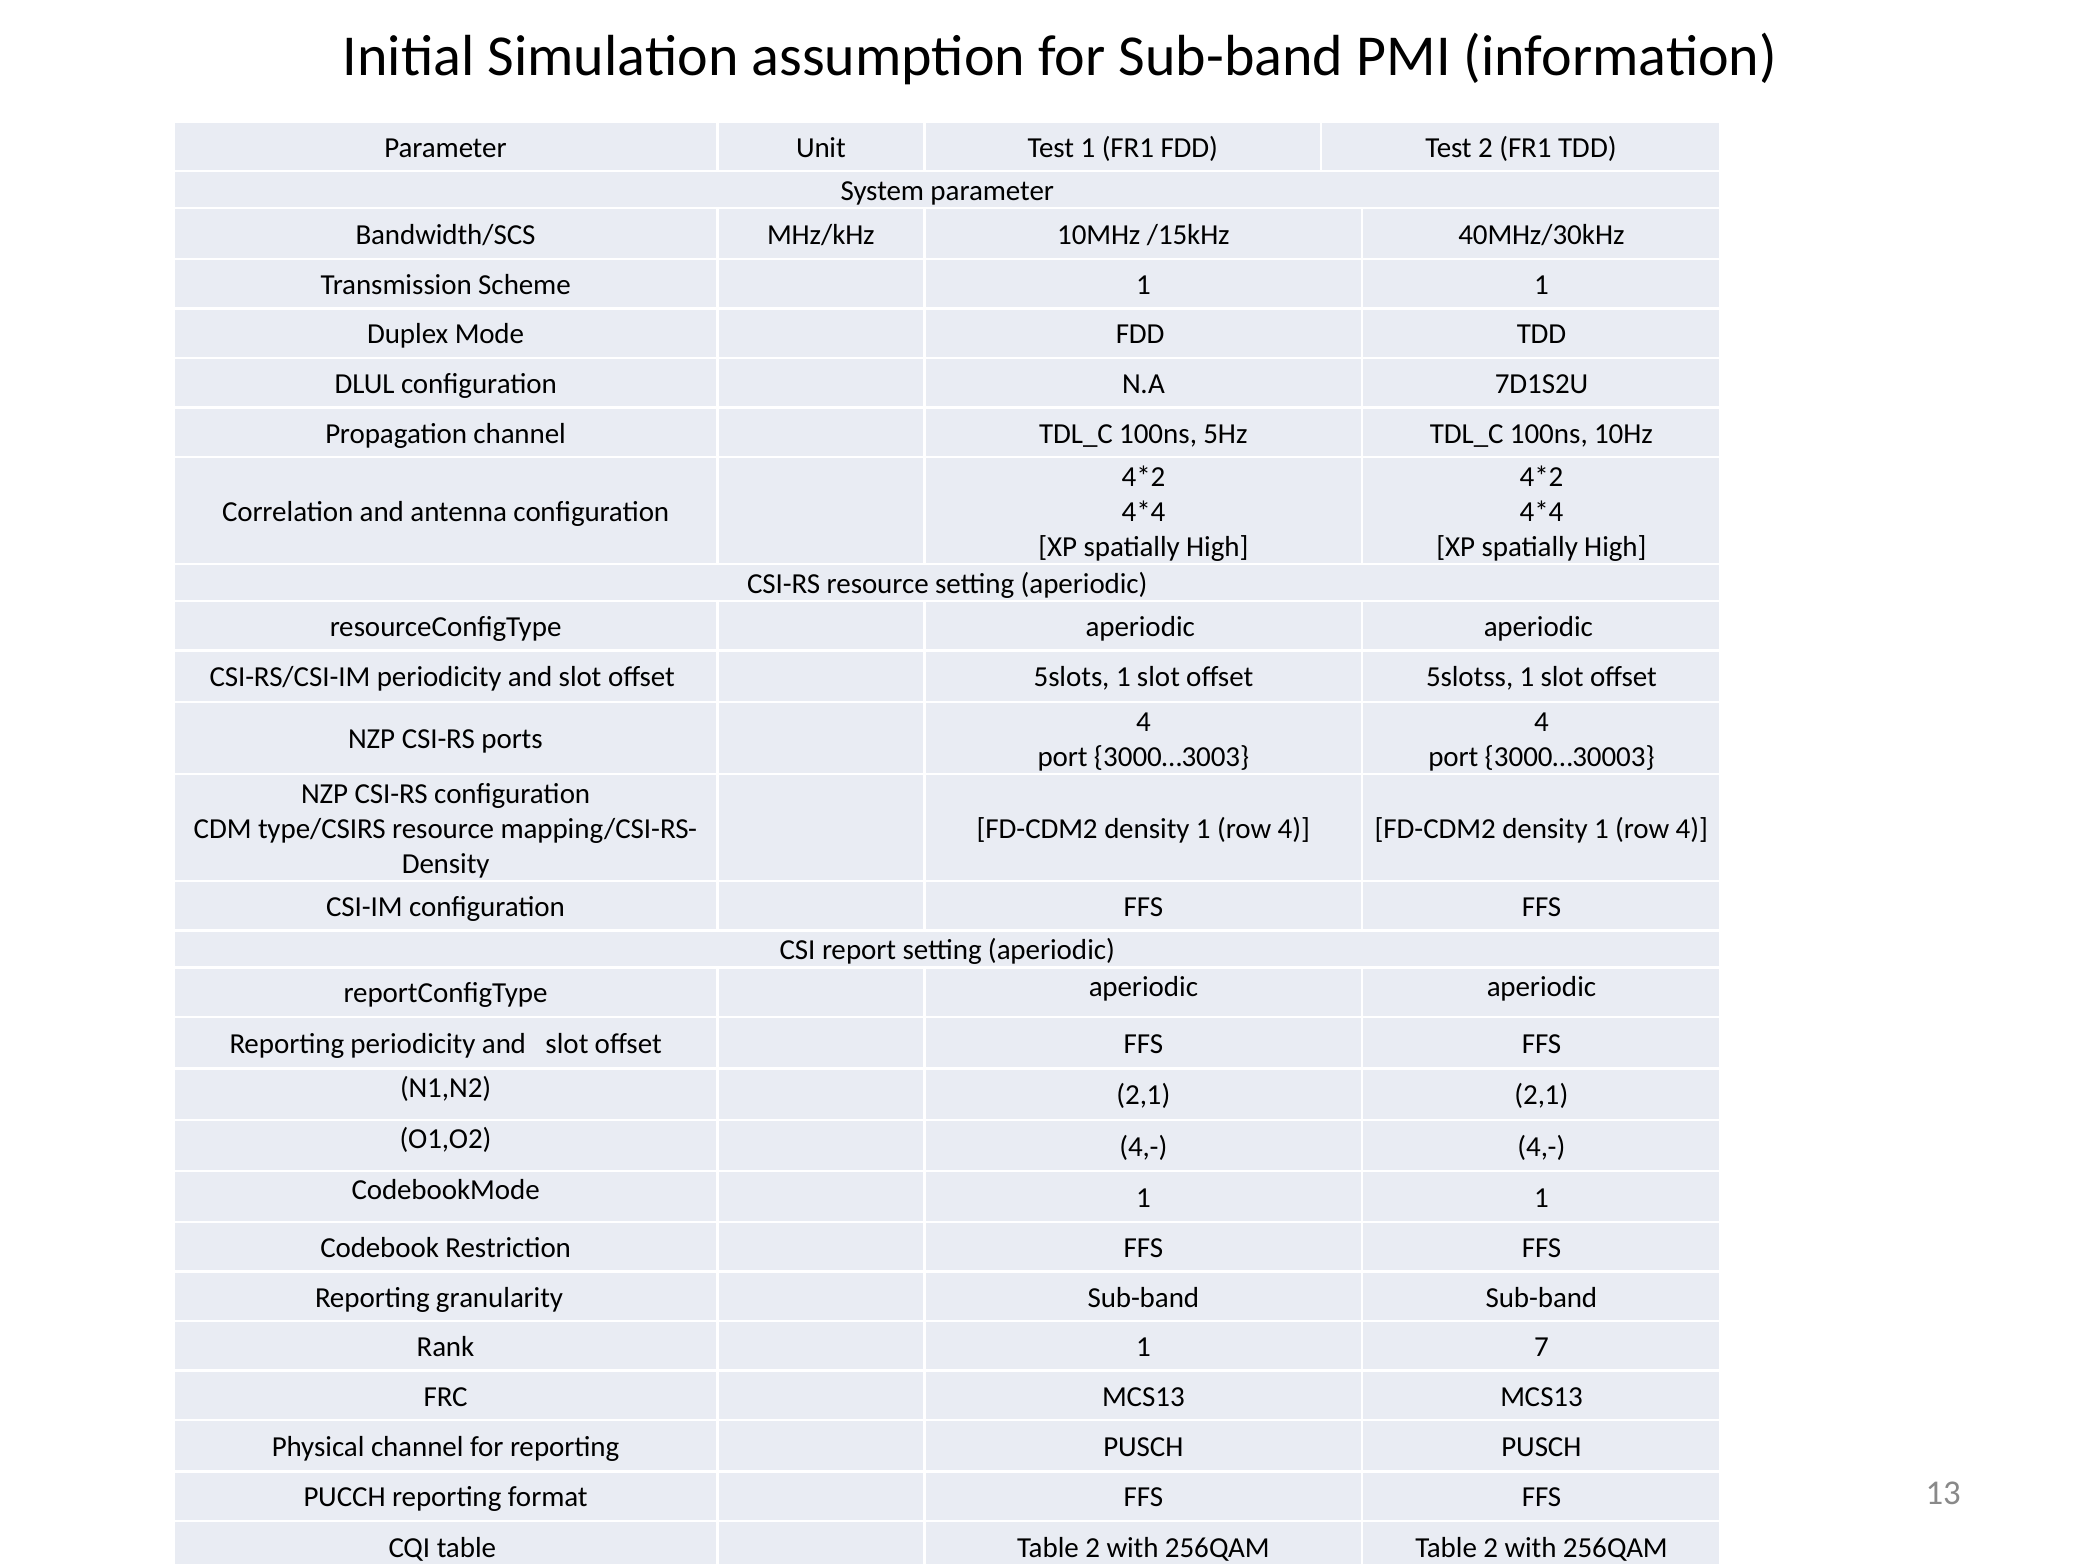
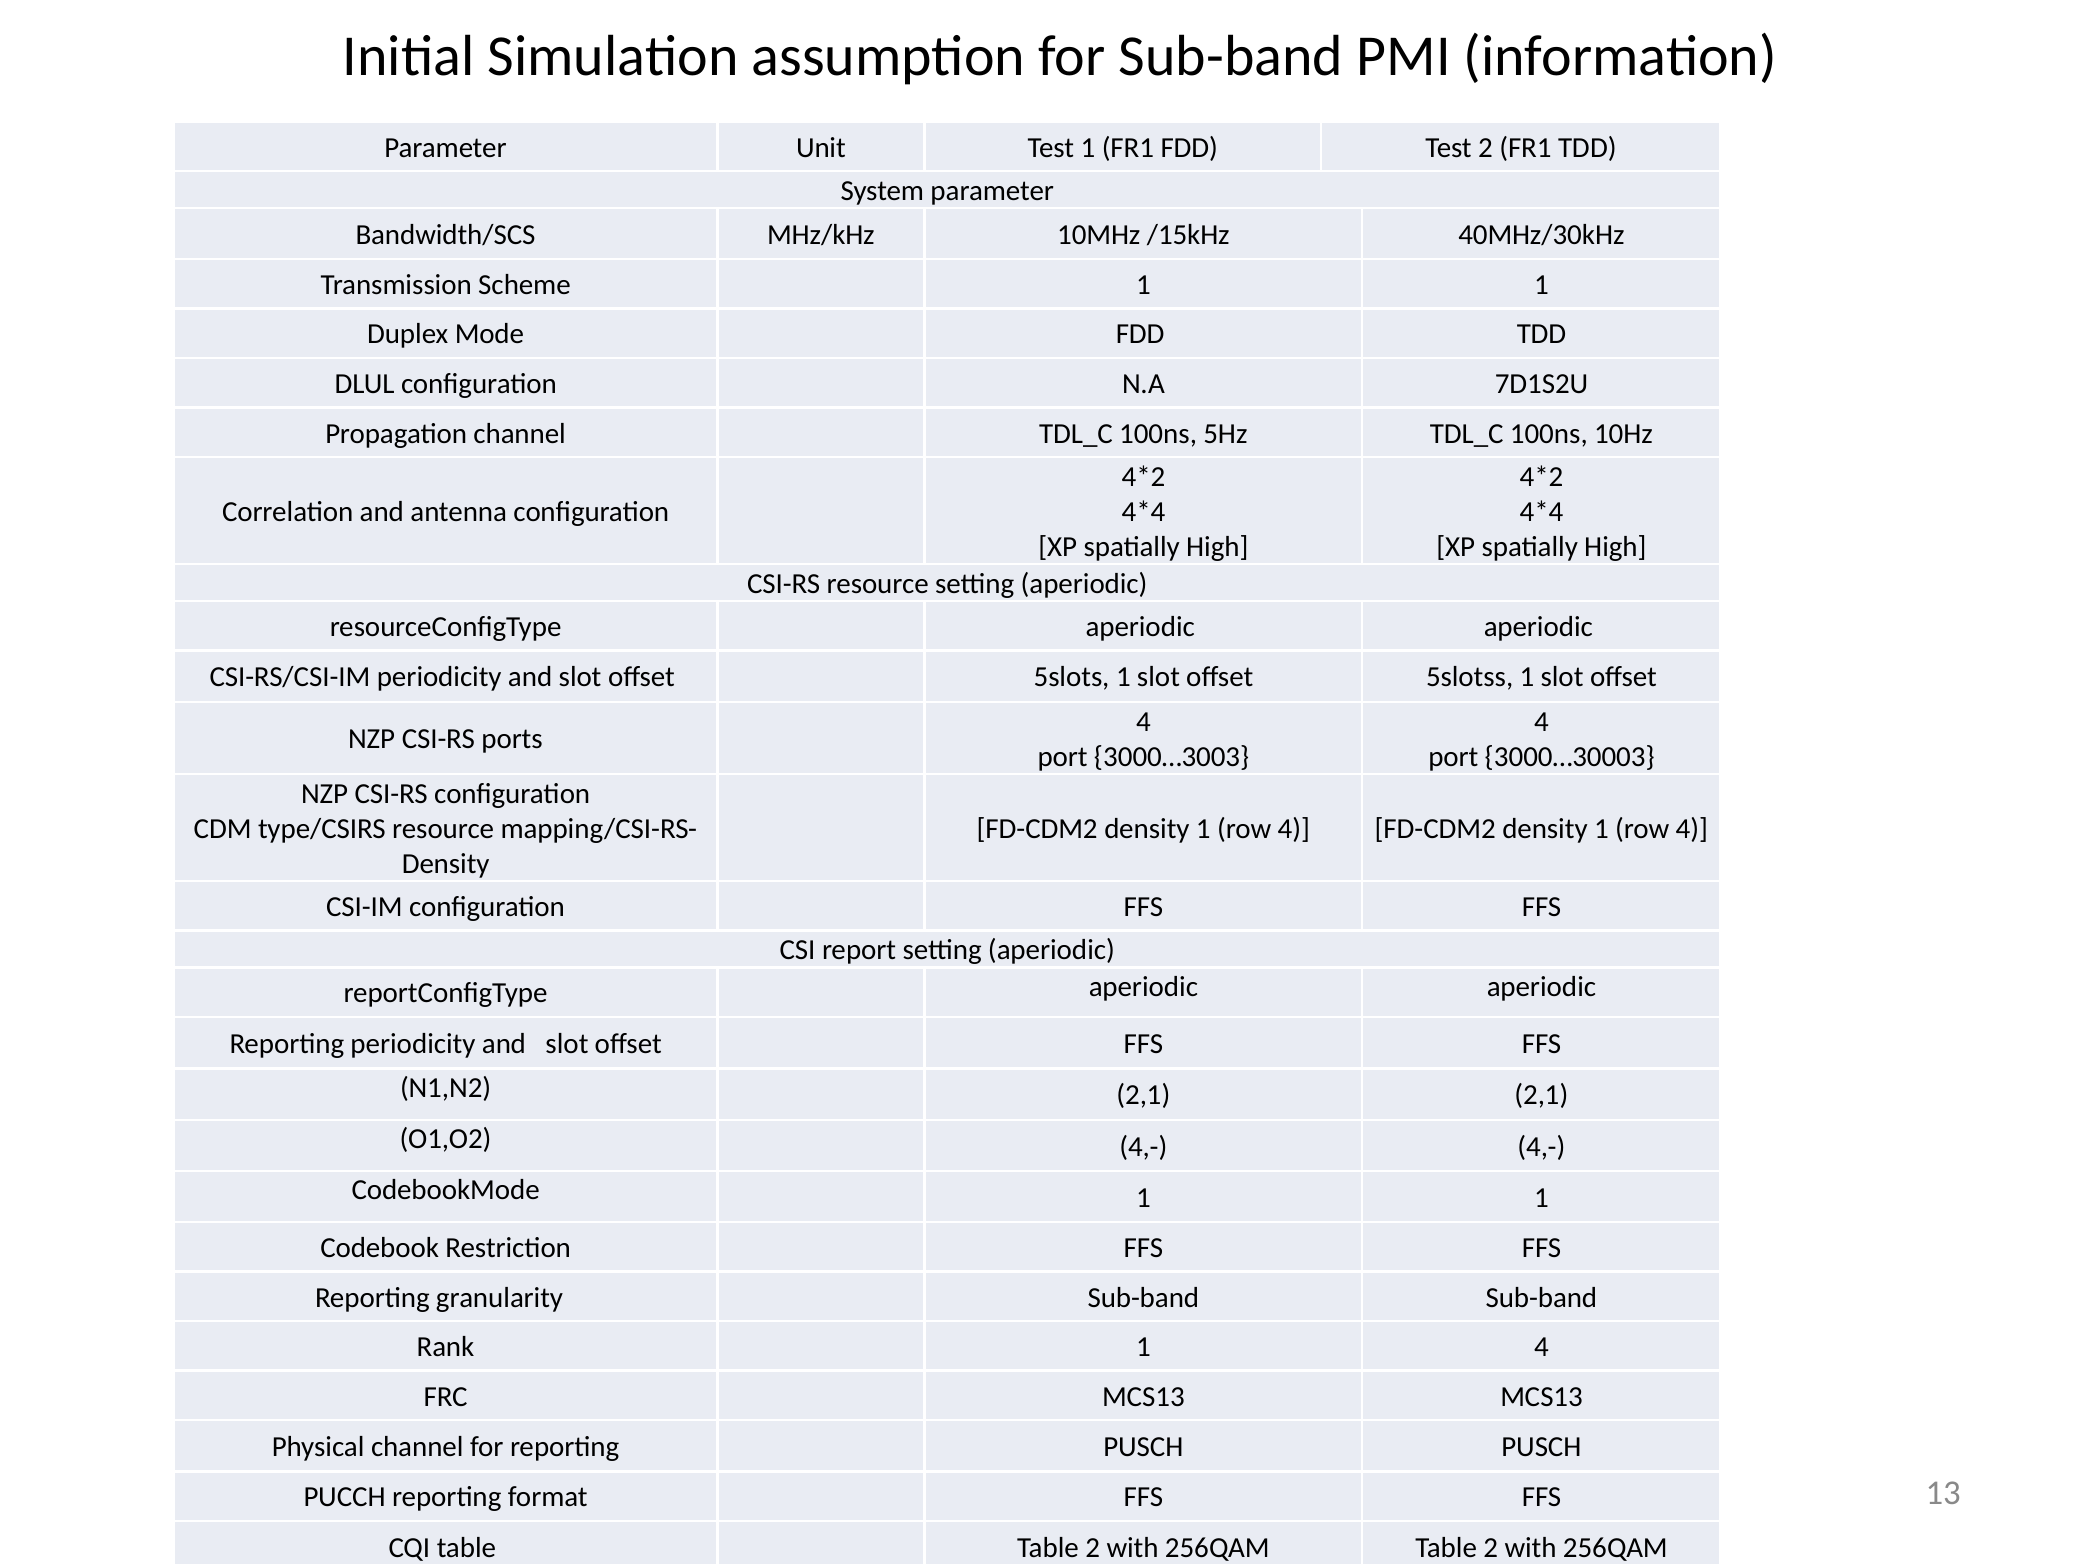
1 7: 7 -> 4
